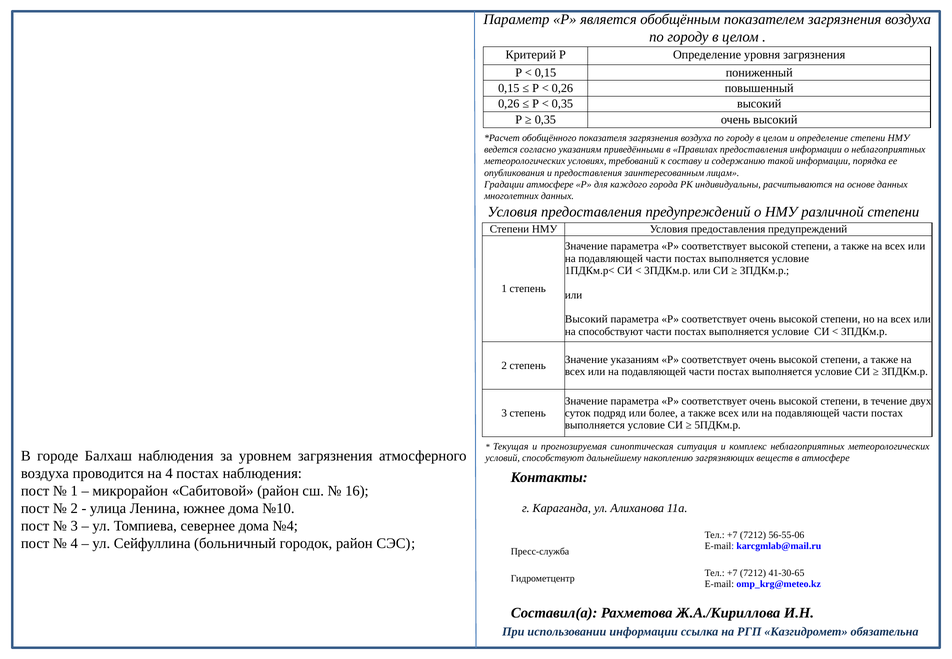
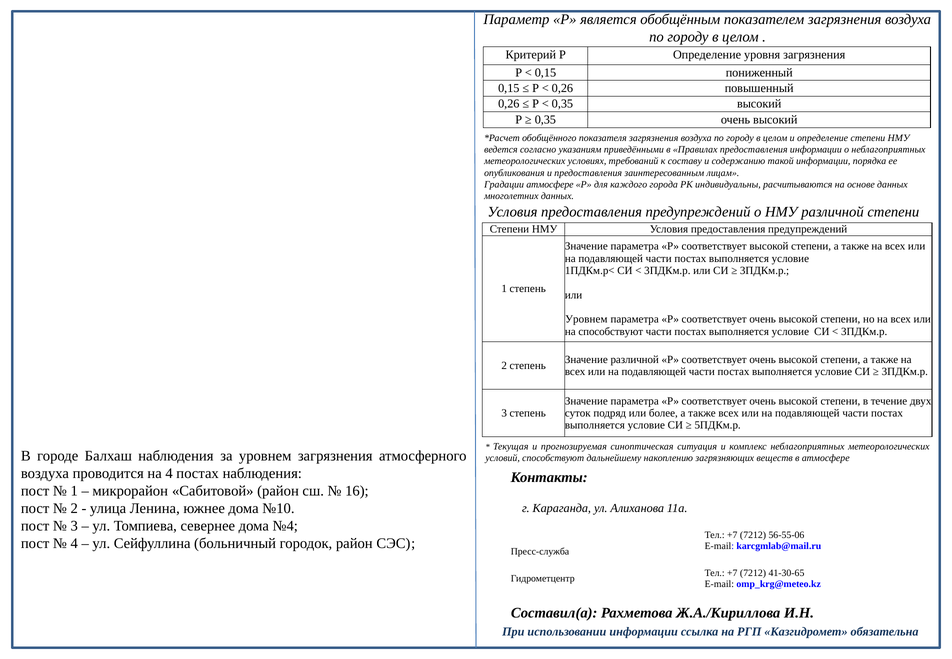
Высокий at (586, 319): Высокий -> Уровнем
Значение указаниям: указаниям -> различной
